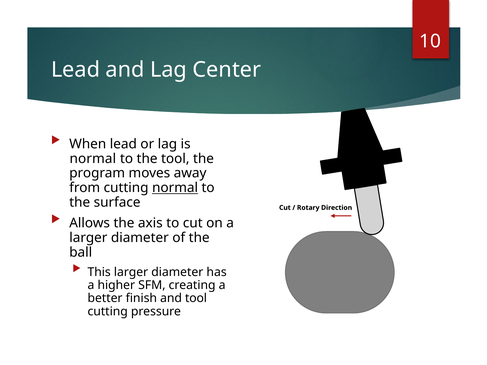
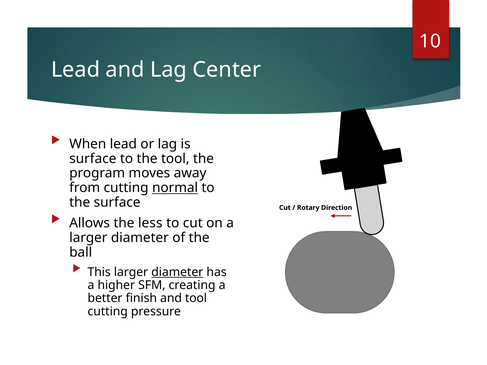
normal at (93, 159): normal -> surface
axis: axis -> less
diameter at (177, 272) underline: none -> present
